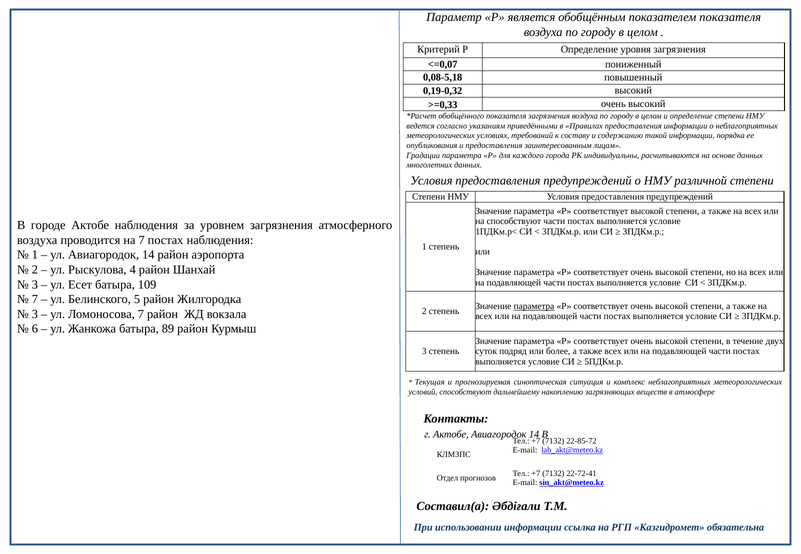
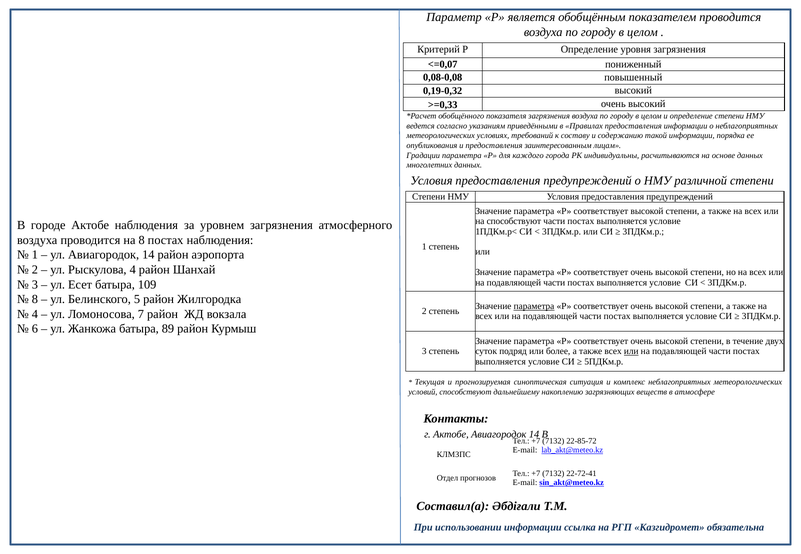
показателем показателя: показателя -> проводится
0,08-5,18: 0,08-5,18 -> 0,08-0,08
на 7: 7 -> 8
7 at (35, 300): 7 -> 8
3 at (35, 314): 3 -> 4
или at (631, 352) underline: none -> present
